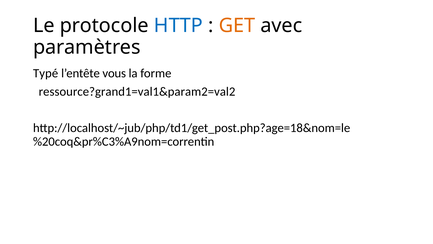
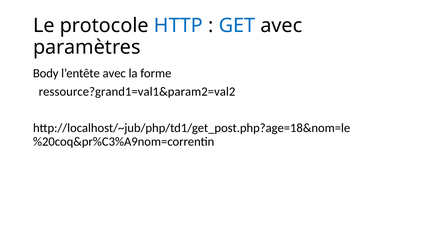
GET colour: orange -> blue
Typé: Typé -> Body
l’entête vous: vous -> avec
